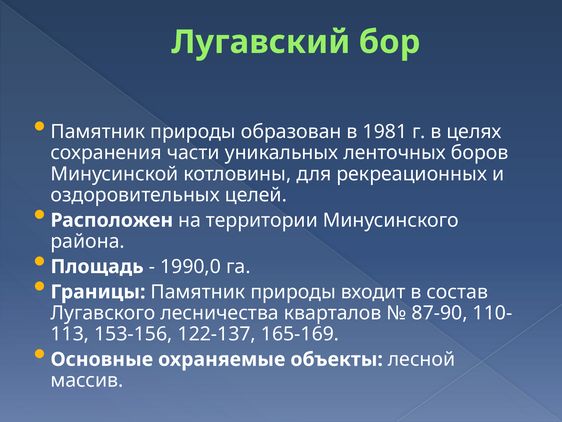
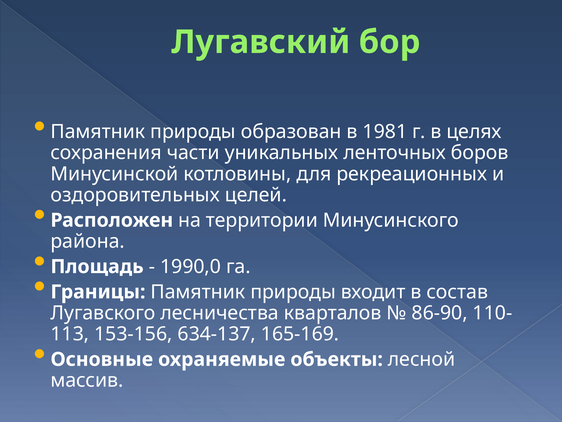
87-90: 87-90 -> 86-90
122-137: 122-137 -> 634-137
